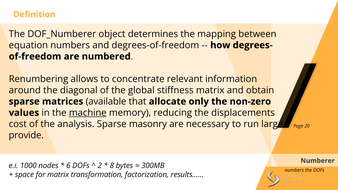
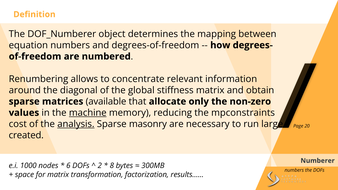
displacements: displacements -> mpconstraints
analysis underline: none -> present
provide: provide -> created
